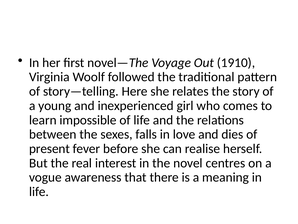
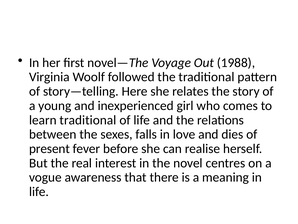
1910: 1910 -> 1988
learn impossible: impossible -> traditional
